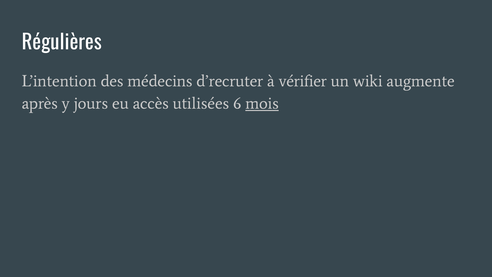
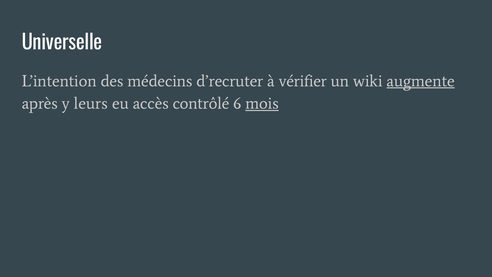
Régulières: Régulières -> Universelle
augmente underline: none -> present
jours: jours -> leurs
utilisées: utilisées -> contrôlé
